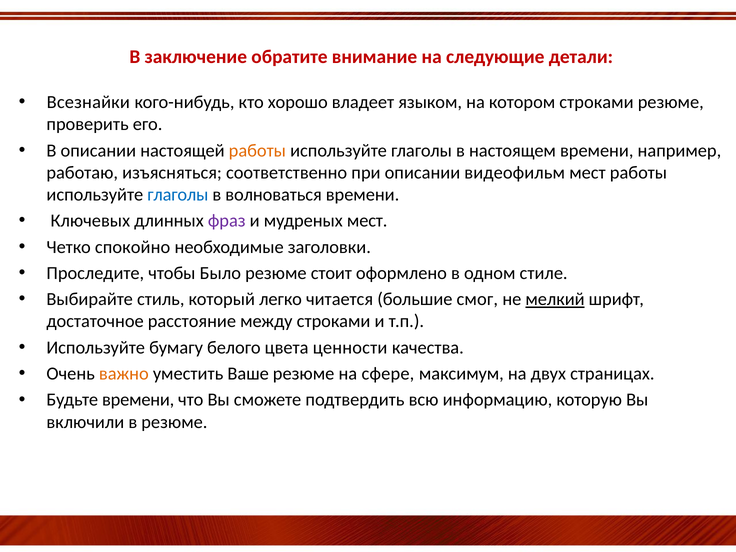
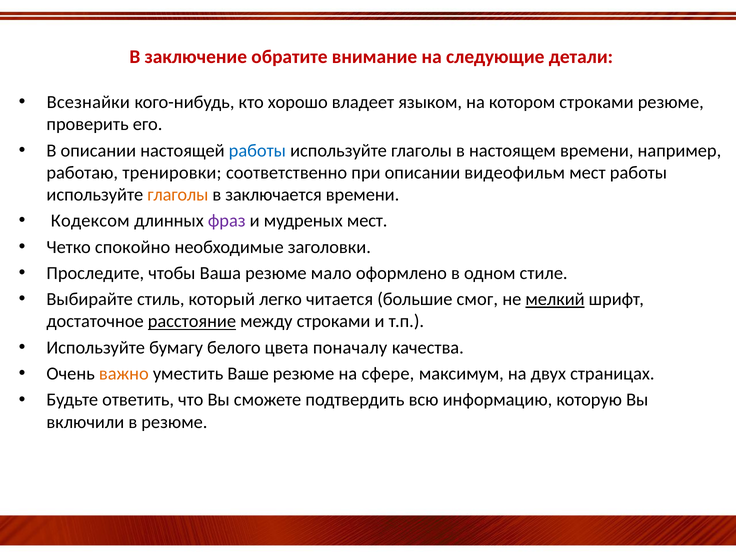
работы at (257, 151) colour: orange -> blue
изъясняться: изъясняться -> тренировки
глаголы at (178, 195) colour: blue -> orange
волноваться: волноваться -> заключается
Ключевых: Ключевых -> Кодексом
Было: Было -> Ваша
стоит: стоит -> мало
расстояние underline: none -> present
ценности: ценности -> поначалу
Будьте времени: времени -> ответить
